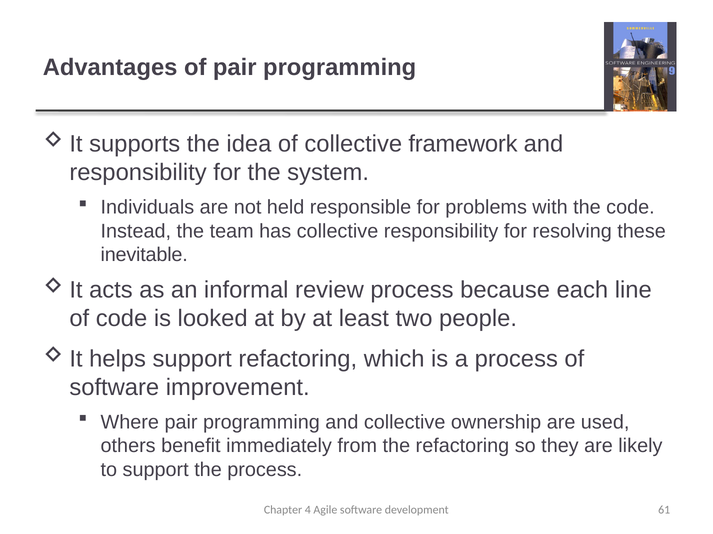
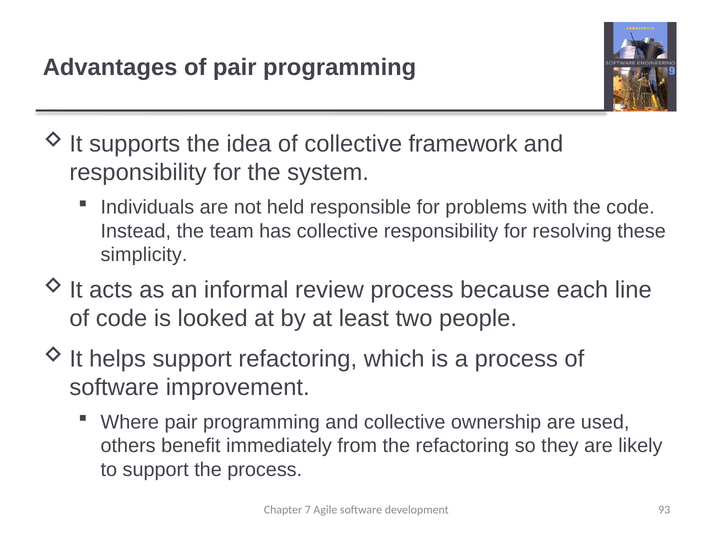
inevitable: inevitable -> simplicity
4: 4 -> 7
61: 61 -> 93
